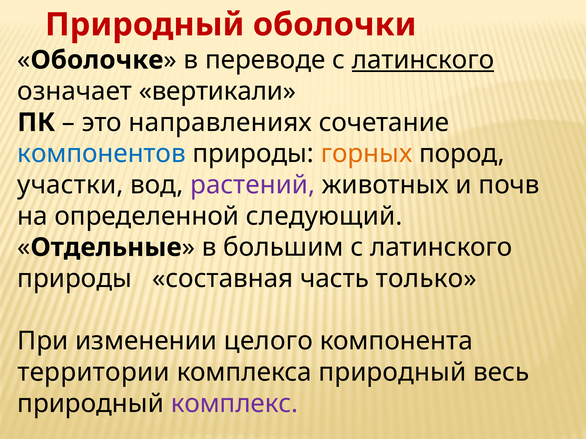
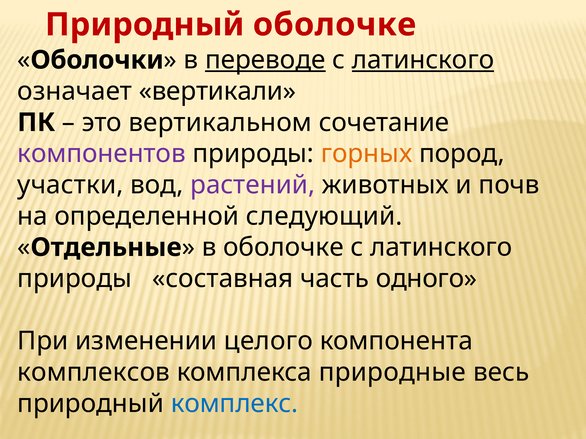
Природный оболочки: оболочки -> оболочке
Оболочке: Оболочке -> Оболочки
переводе underline: none -> present
направлениях: направлениях -> вертикальном
компонентов colour: blue -> purple
в большим: большим -> оболочке
только: только -> одного
территории: территории -> комплексов
комплекса природный: природный -> природные
комплекс colour: purple -> blue
